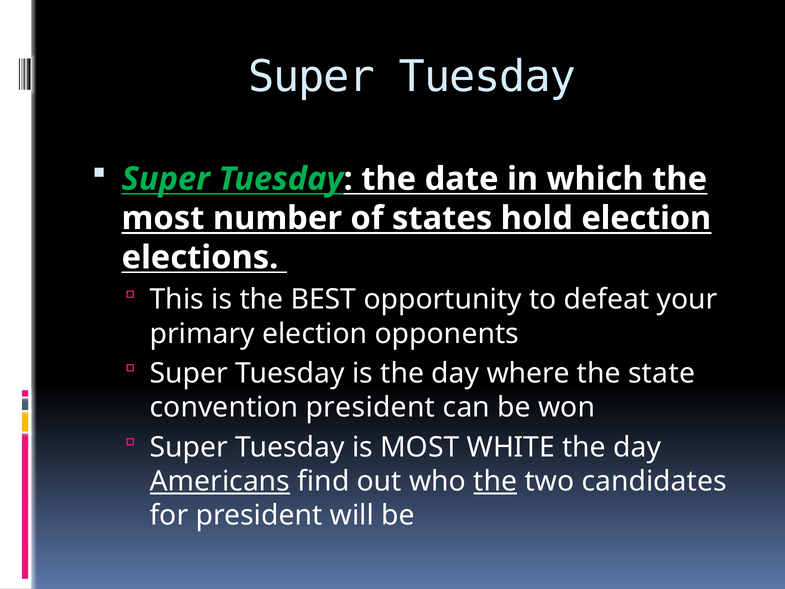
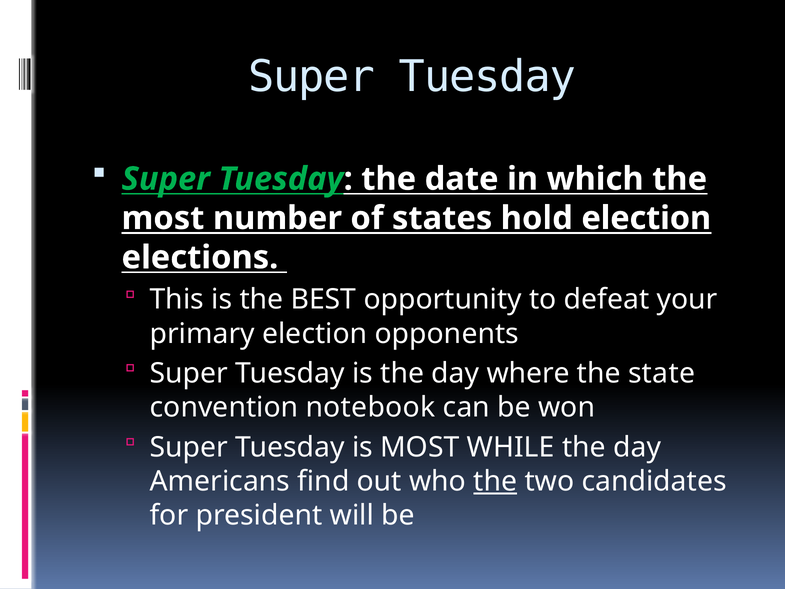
convention president: president -> notebook
WHITE: WHITE -> WHILE
Americans underline: present -> none
